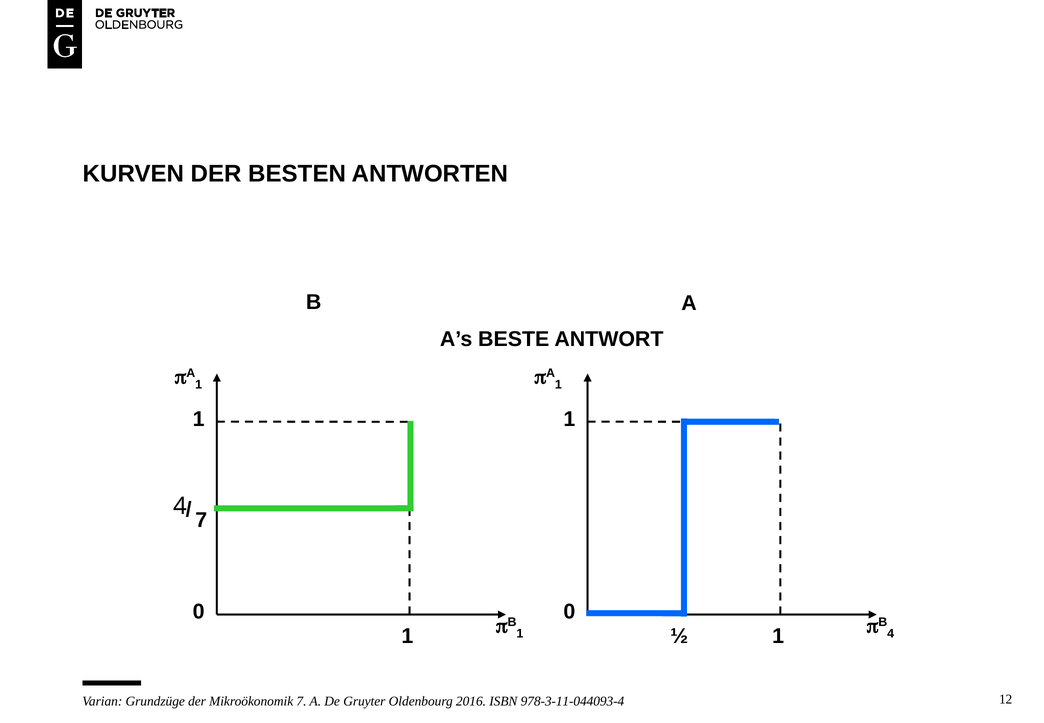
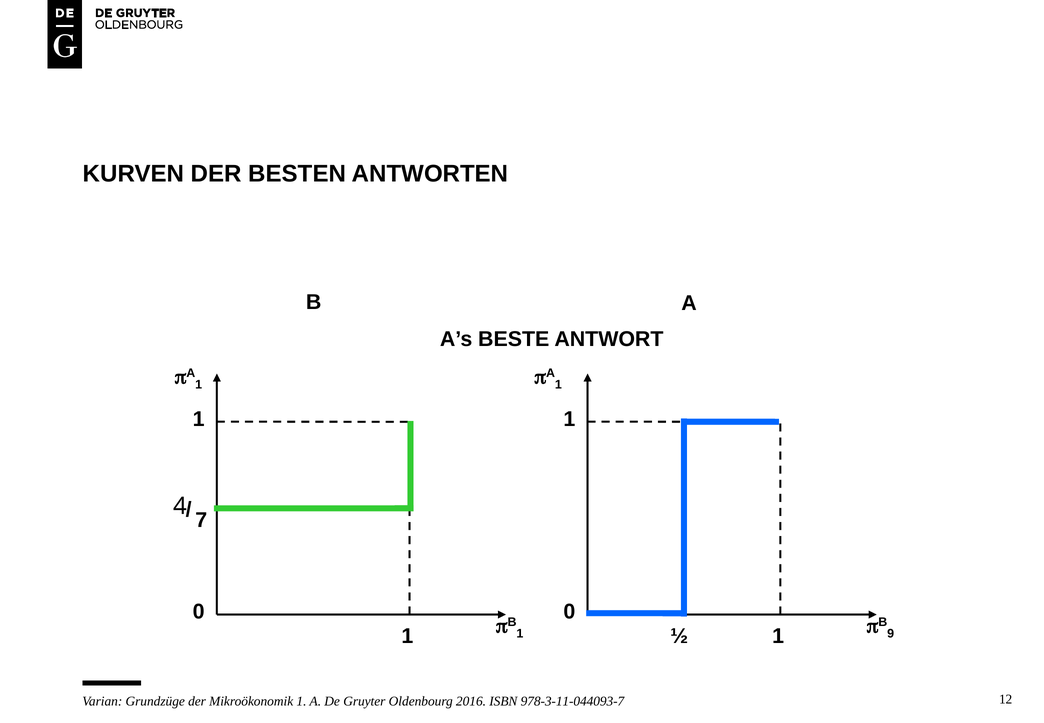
4 at (891, 634): 4 -> 9
Mikroökonomik 7: 7 -> 1
978-3-11-044093-4: 978-3-11-044093-4 -> 978-3-11-044093-7
